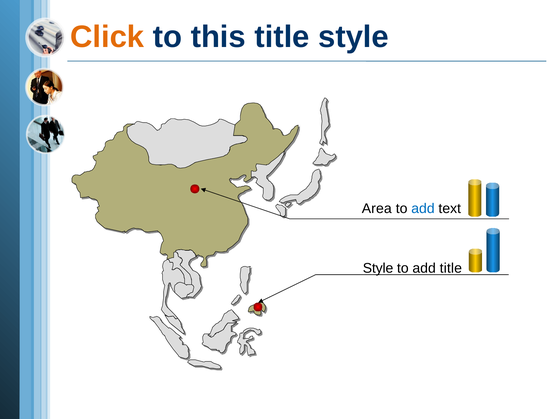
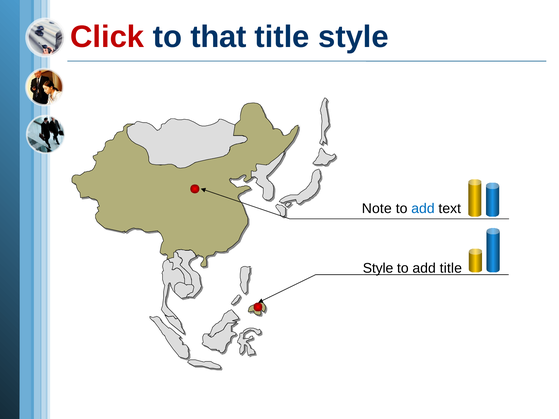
Click colour: orange -> red
this: this -> that
Area: Area -> Note
